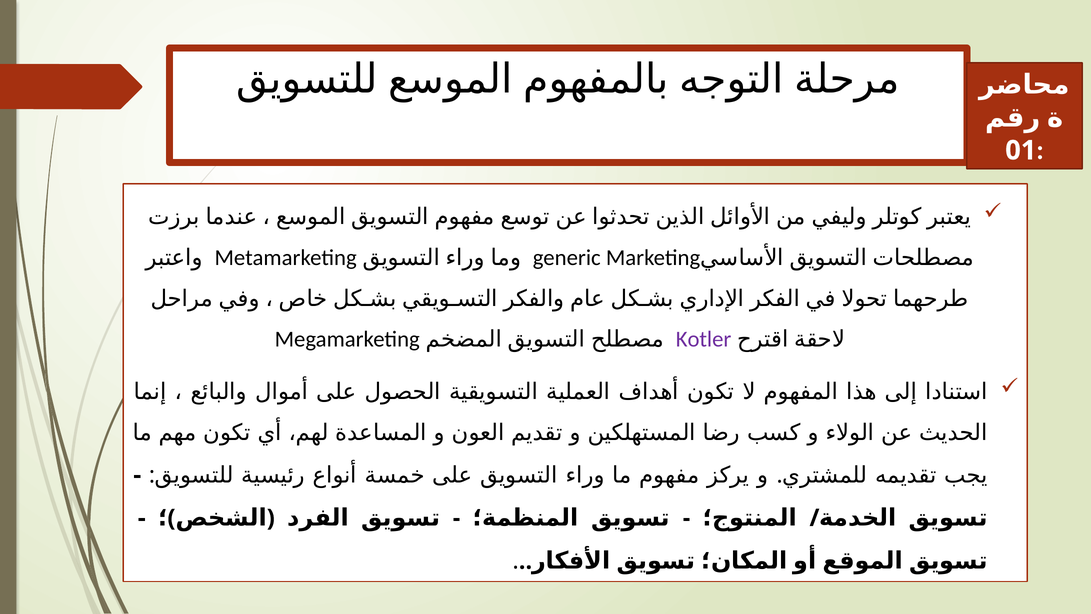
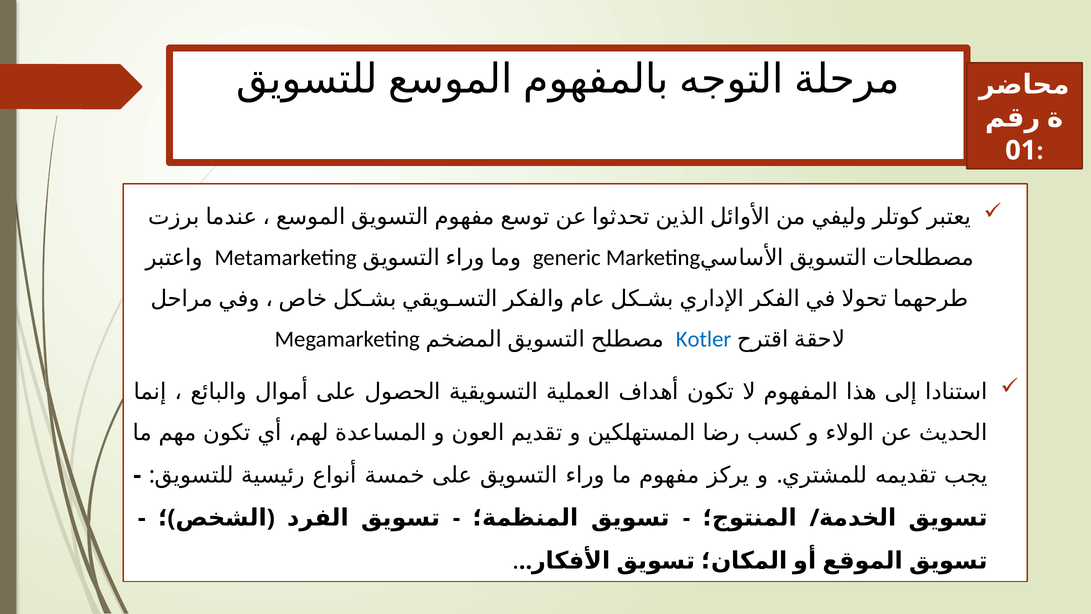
Kotler colour: purple -> blue
